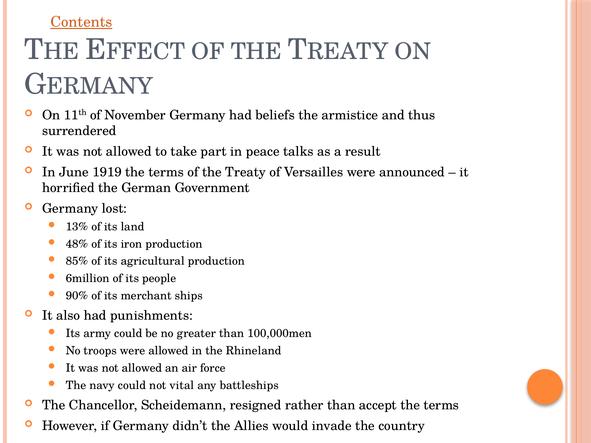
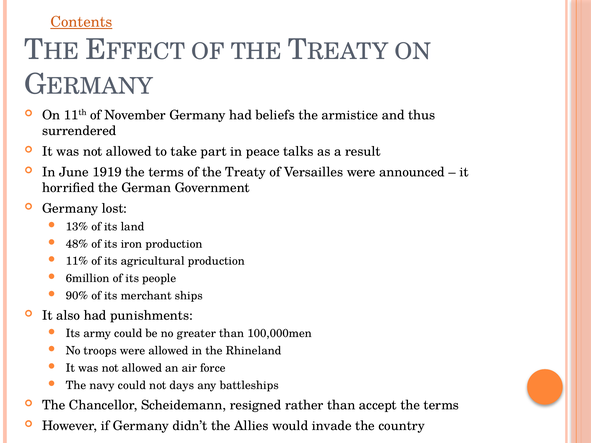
85%: 85% -> 11%
vital: vital -> days
